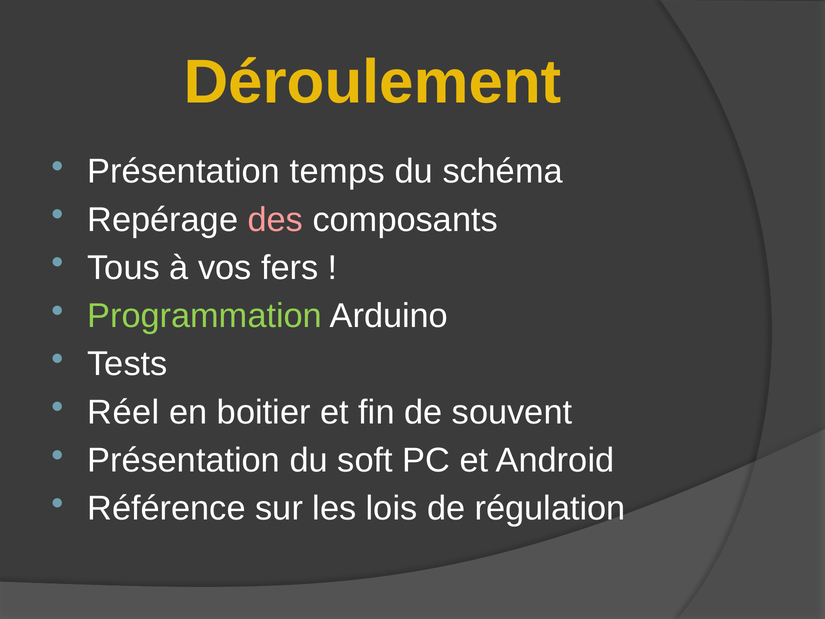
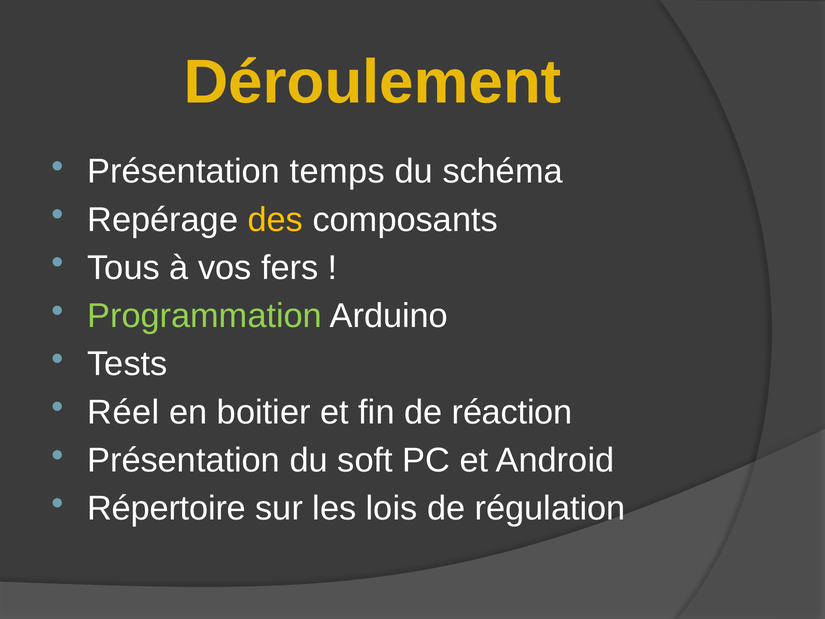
des colour: pink -> yellow
souvent: souvent -> réaction
Référence: Référence -> Répertoire
